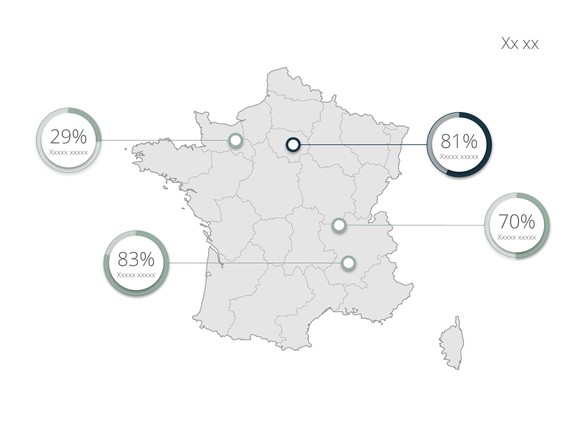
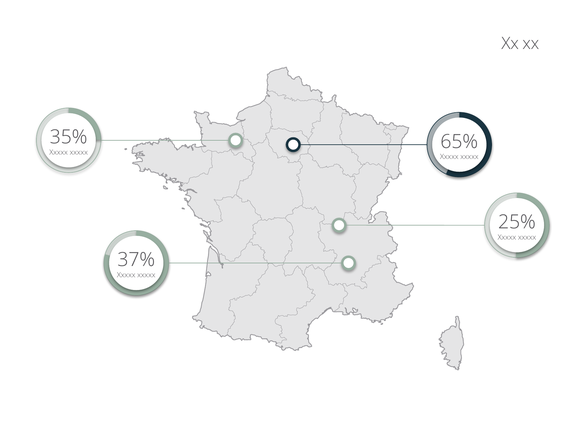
29%: 29% -> 35%
81%: 81% -> 65%
70%: 70% -> 25%
83%: 83% -> 37%
